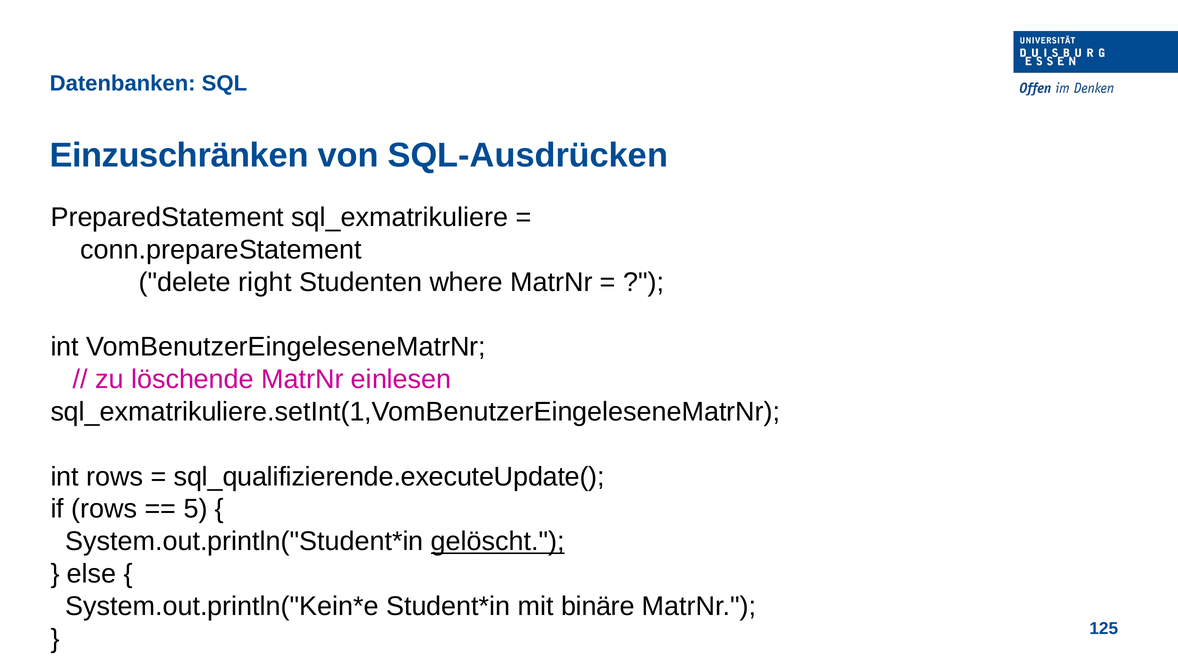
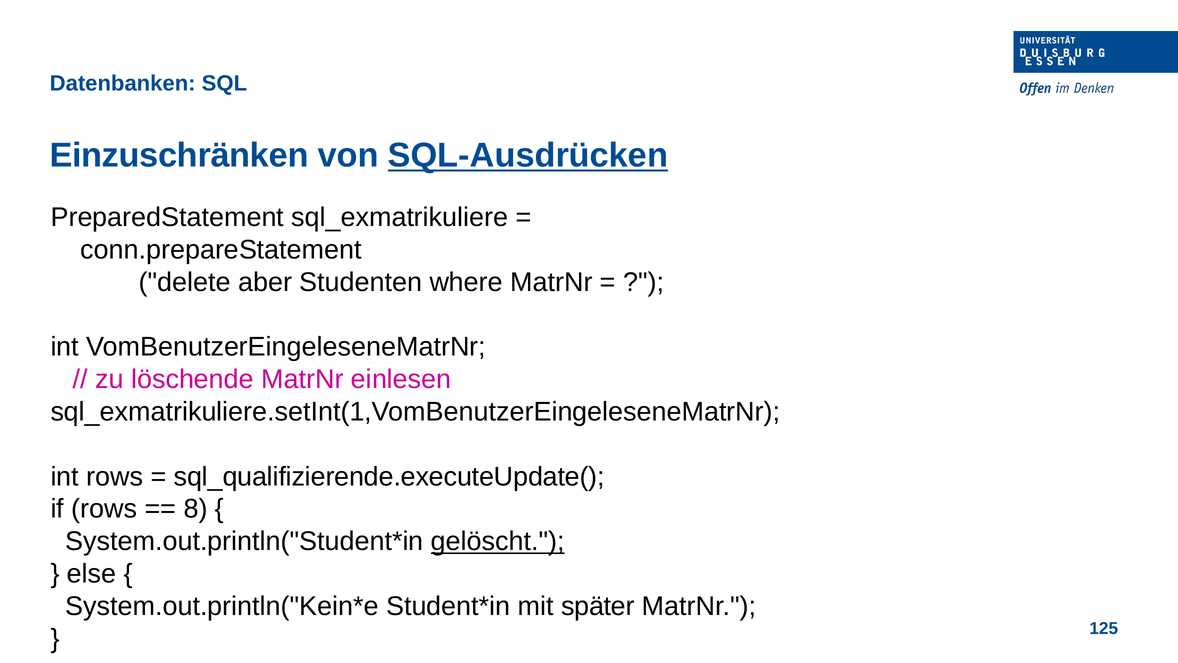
SQL-Ausdrücken underline: none -> present
right: right -> aber
5: 5 -> 8
binäre: binäre -> später
